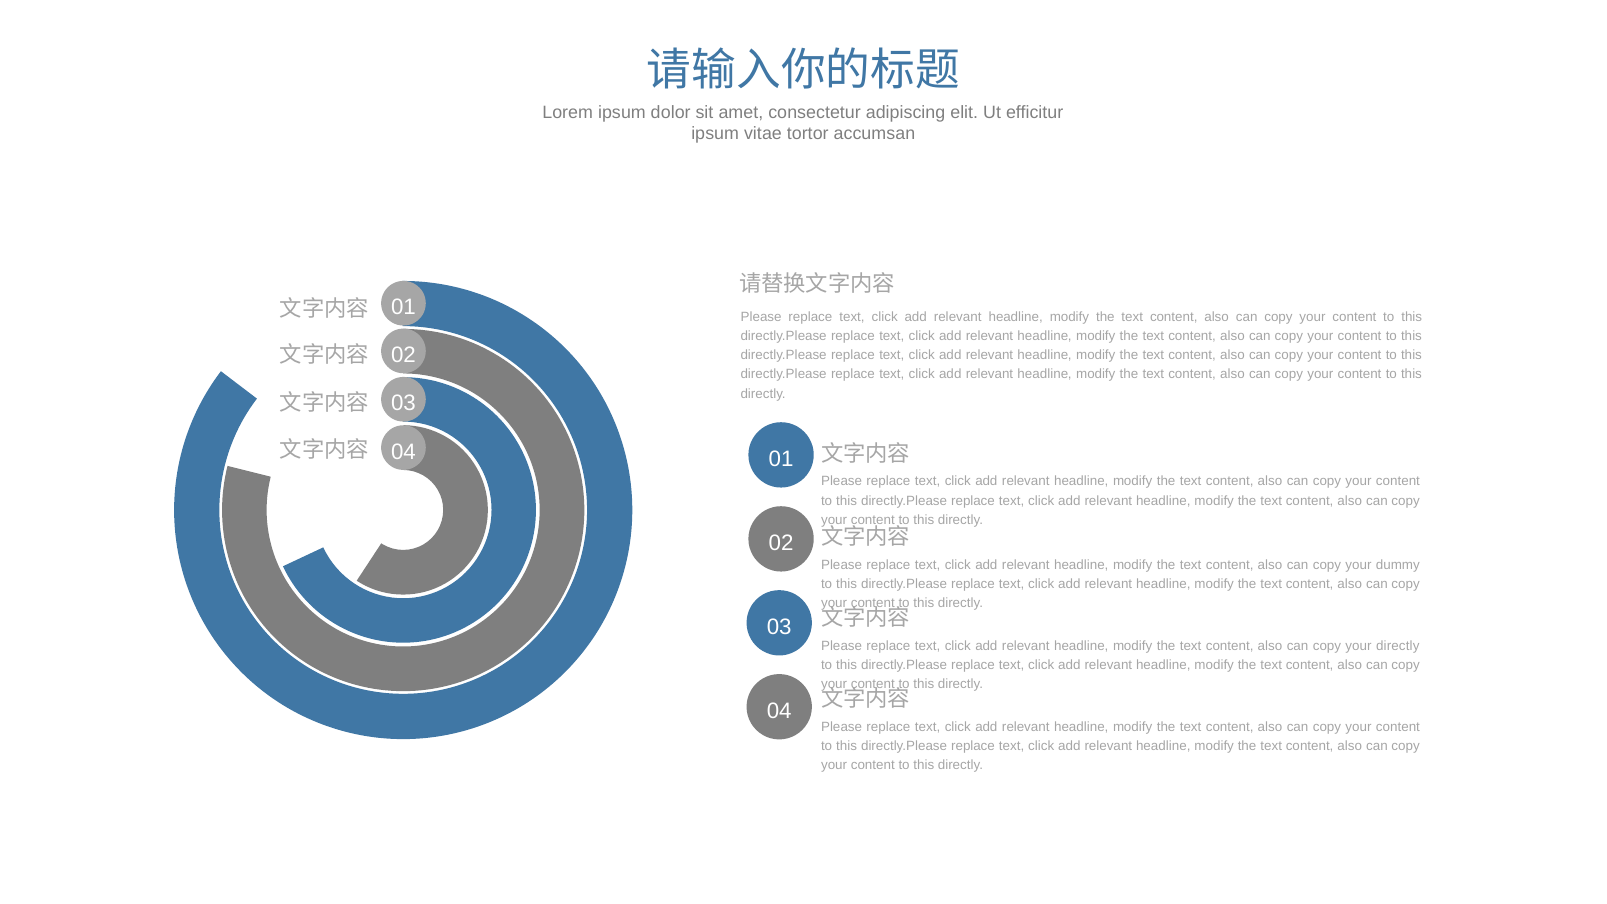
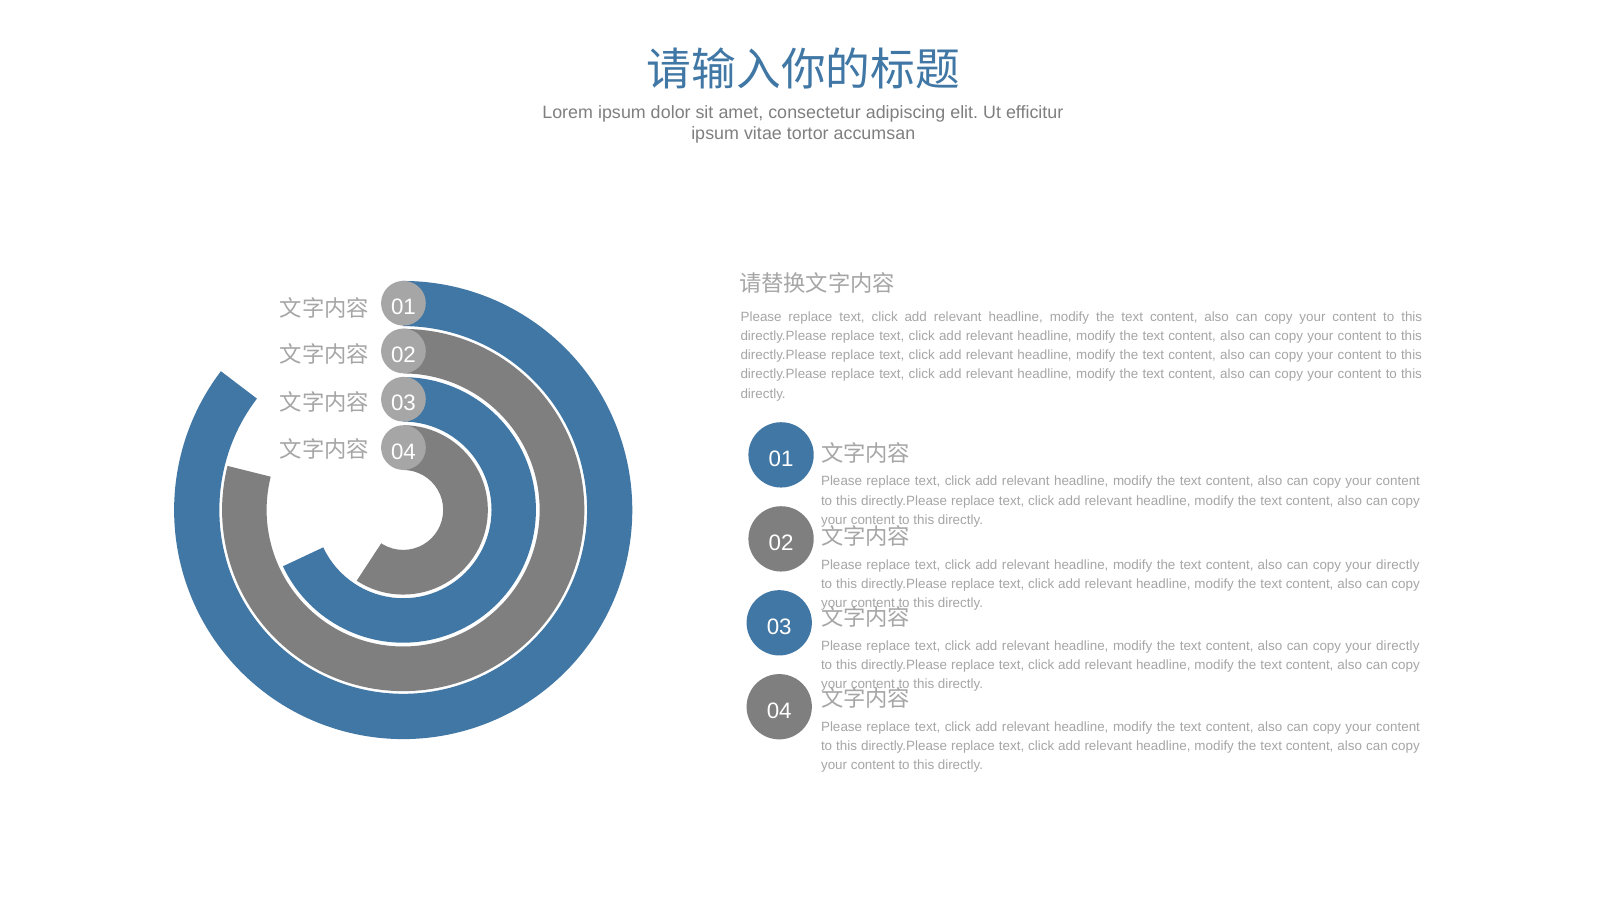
dummy at (1398, 565): dummy -> directly
